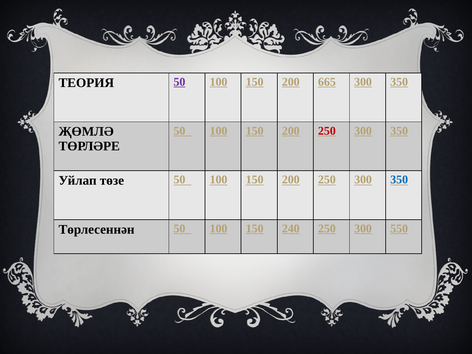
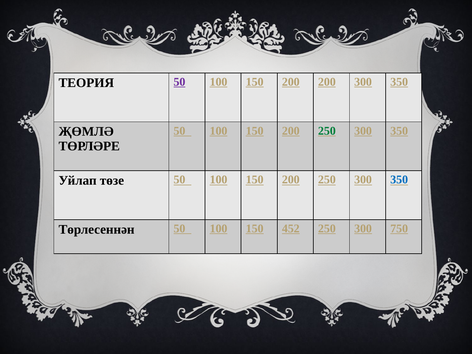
200 665: 665 -> 200
250 at (327, 131) colour: red -> green
240: 240 -> 452
550: 550 -> 750
